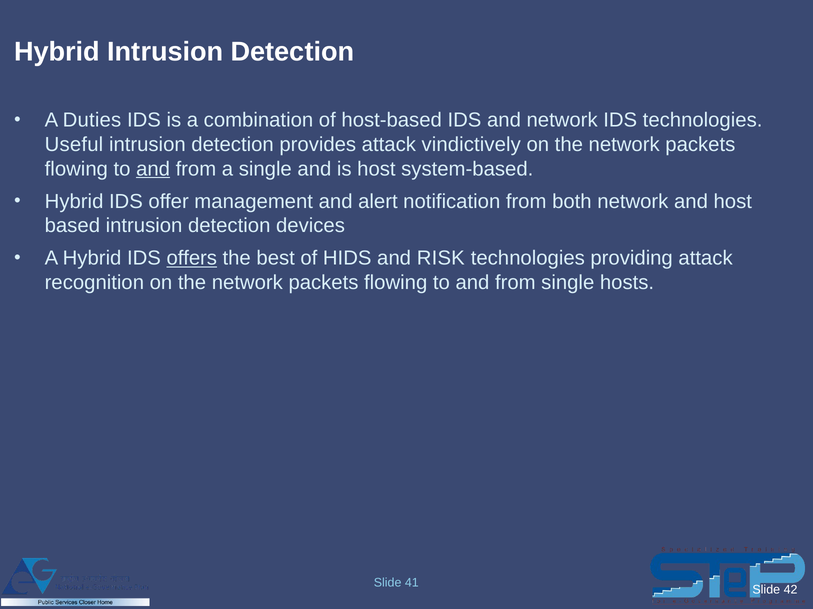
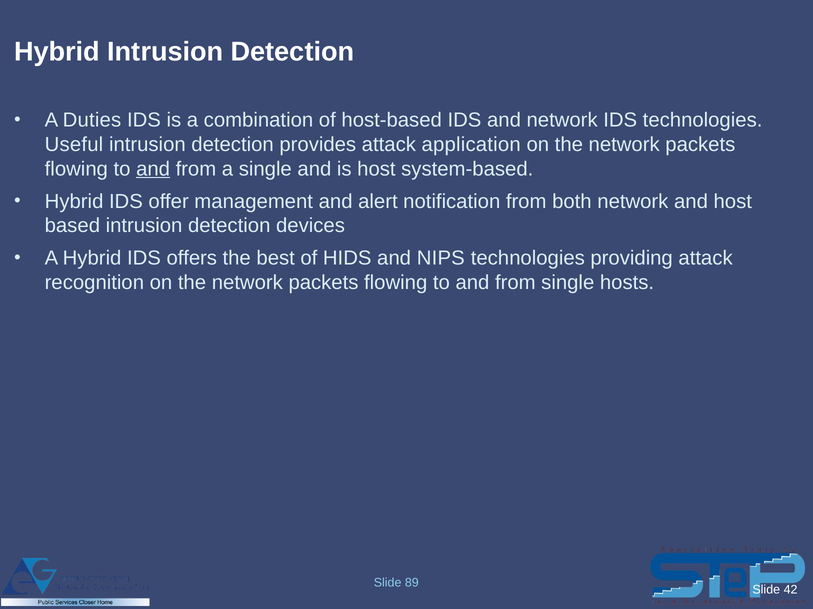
vindictively: vindictively -> application
offers underline: present -> none
RISK: RISK -> NIPS
41: 41 -> 89
